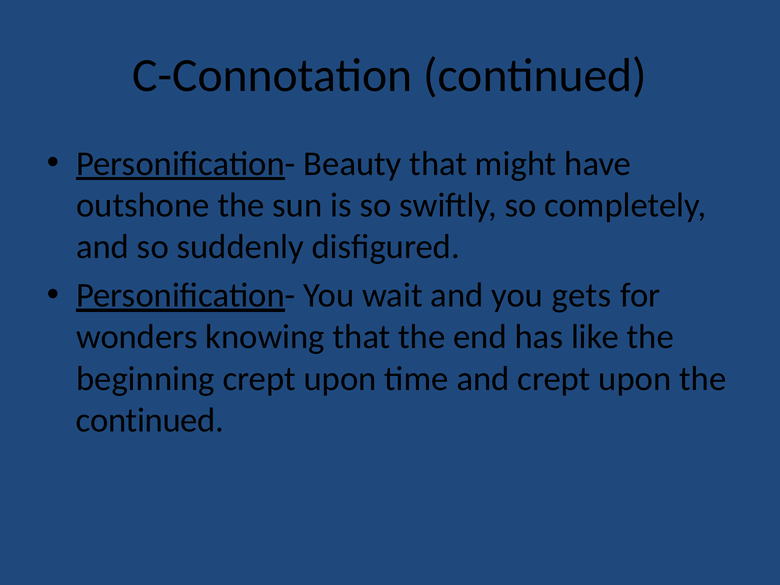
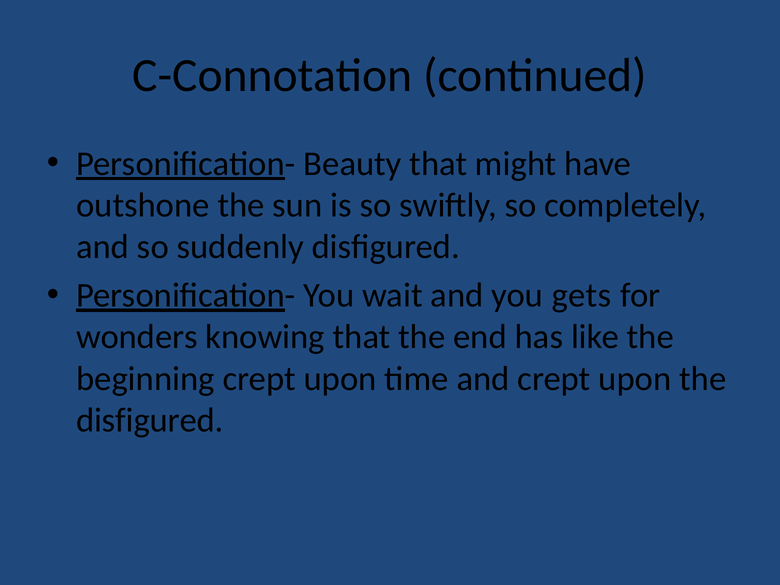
continued at (150, 420): continued -> disfigured
